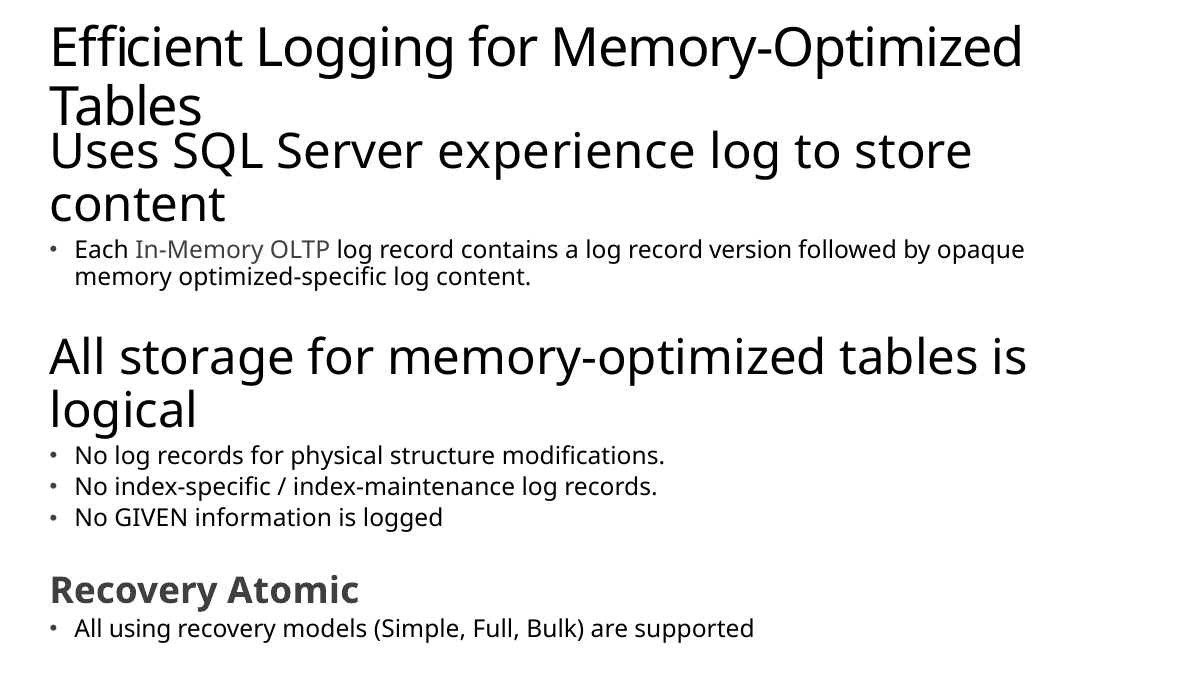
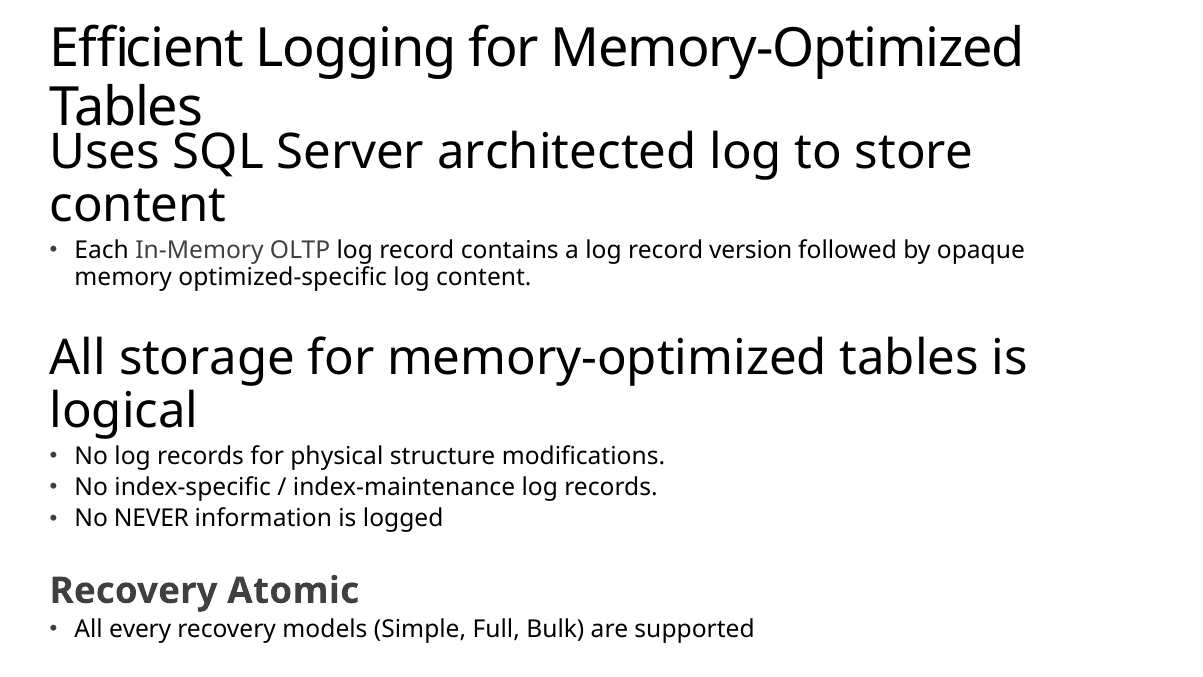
experience: experience -> architected
GIVEN: GIVEN -> NEVER
using: using -> every
